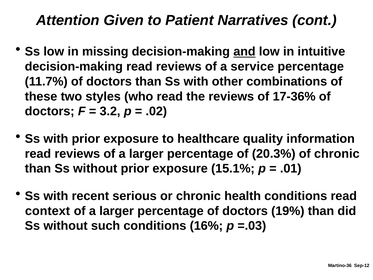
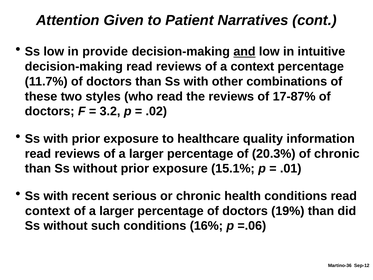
missing: missing -> provide
a service: service -> context
17-36%: 17-36% -> 17-87%
=.03: =.03 -> =.06
